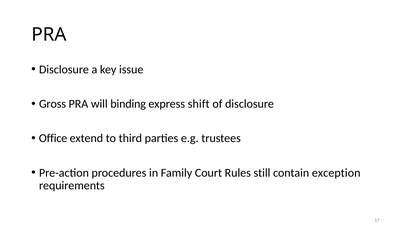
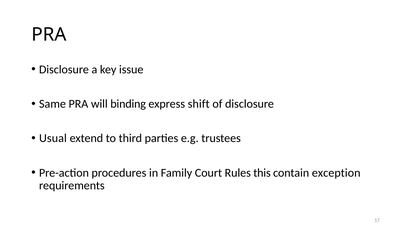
Gross: Gross -> Same
Office: Office -> Usual
still: still -> this
